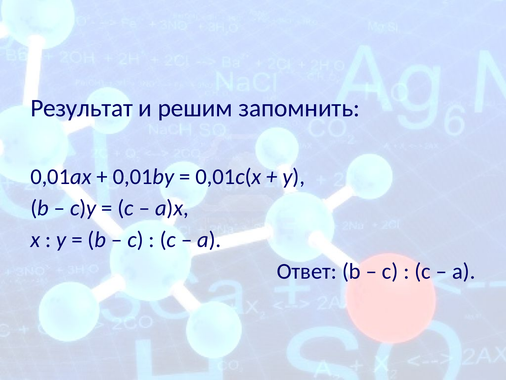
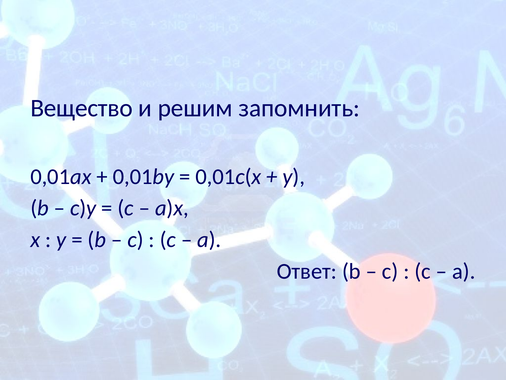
Результат: Результат -> Вещество
